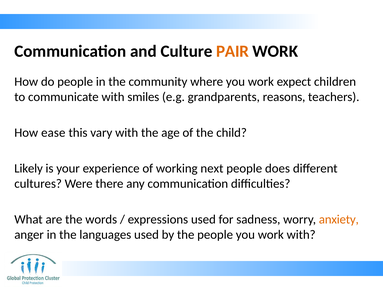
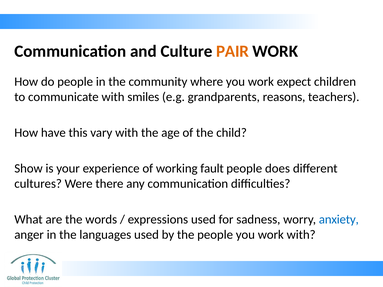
ease: ease -> have
Likely: Likely -> Show
next: next -> fault
anxiety colour: orange -> blue
